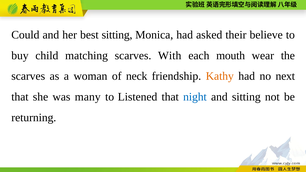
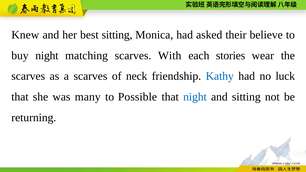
Could: Could -> Knew
buy child: child -> night
mouth: mouth -> stories
a woman: woman -> scarves
Kathy colour: orange -> blue
next: next -> luck
Listened: Listened -> Possible
